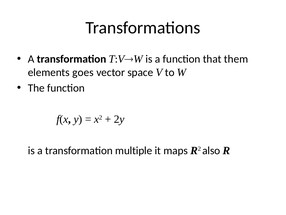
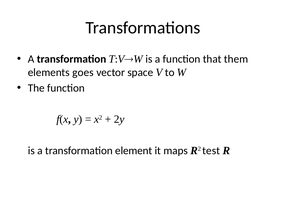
multiple: multiple -> element
also: also -> test
